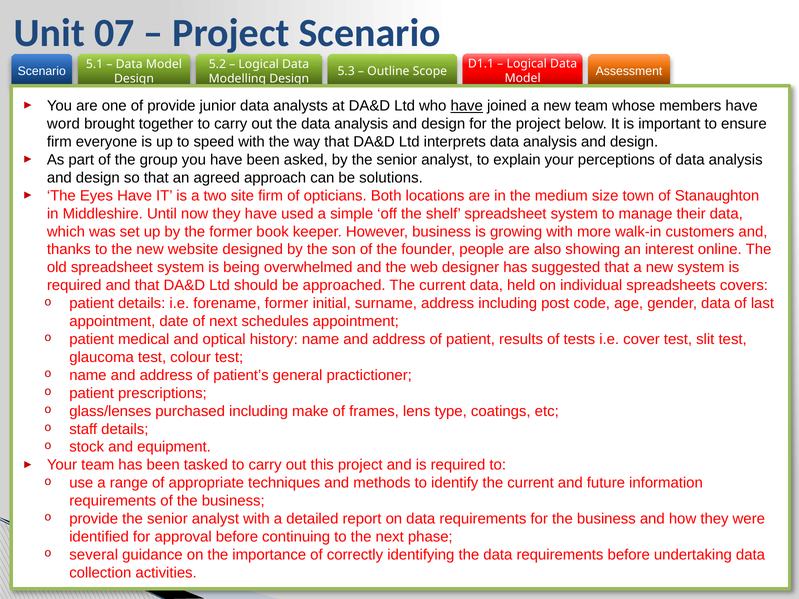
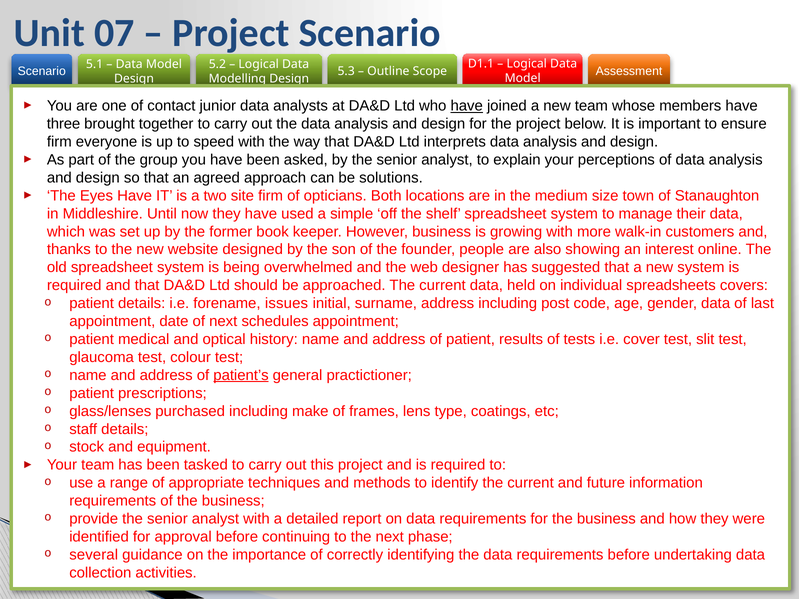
of provide: provide -> contact
word: word -> three
forename former: former -> issues
patient’s underline: none -> present
